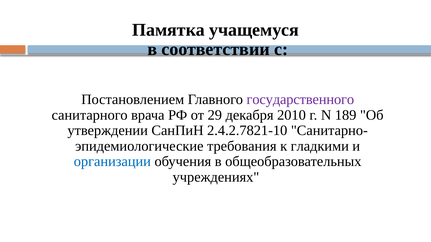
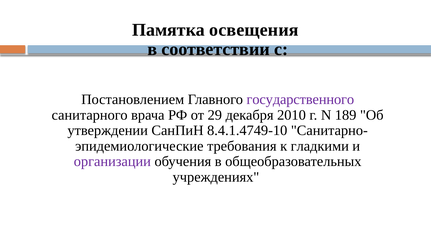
учащемуся: учащемуся -> освещения
2.4.2.7821-10: 2.4.2.7821-10 -> 8.4.1.4749-10
организации colour: blue -> purple
